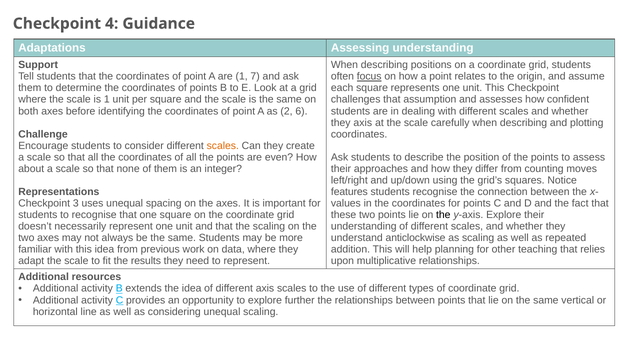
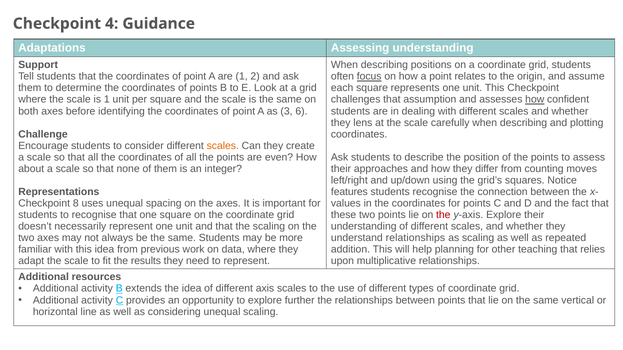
7: 7 -> 2
how at (535, 100) underline: none -> present
2: 2 -> 3
they axis: axis -> lens
3: 3 -> 8
the at (443, 215) colour: black -> red
understand anticlockwise: anticlockwise -> relationships
